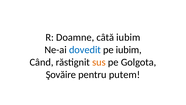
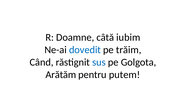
pe iubim: iubim -> trăim
sus colour: orange -> blue
Şovăire: Şovăire -> Arătăm
